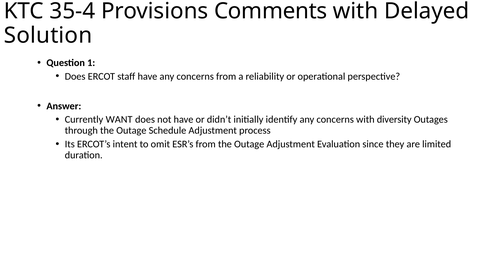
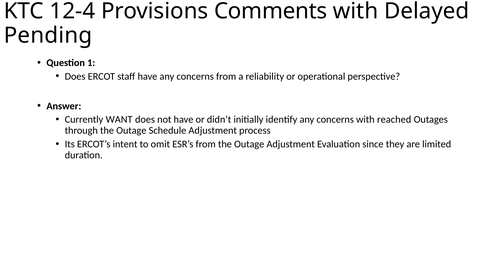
35-4: 35-4 -> 12-4
Solution: Solution -> Pending
diversity: diversity -> reached
